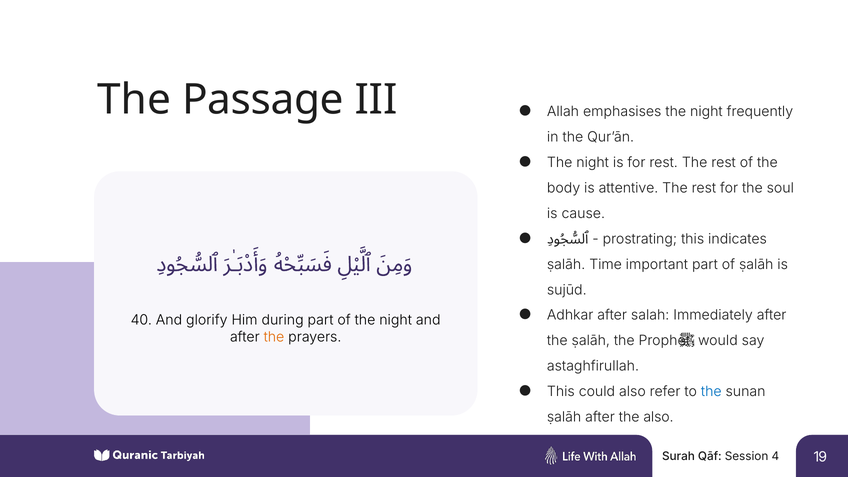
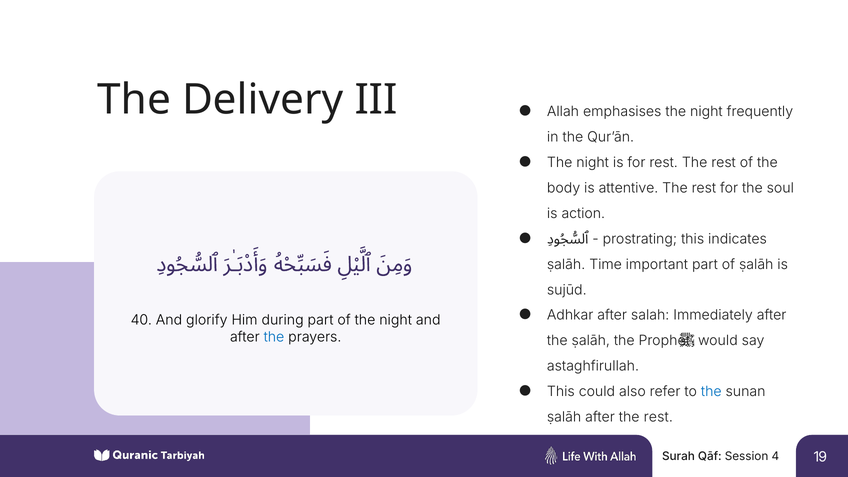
Passage: Passage -> Delivery
cause: cause -> action
the at (274, 337) colour: orange -> blue
after the also: also -> rest
